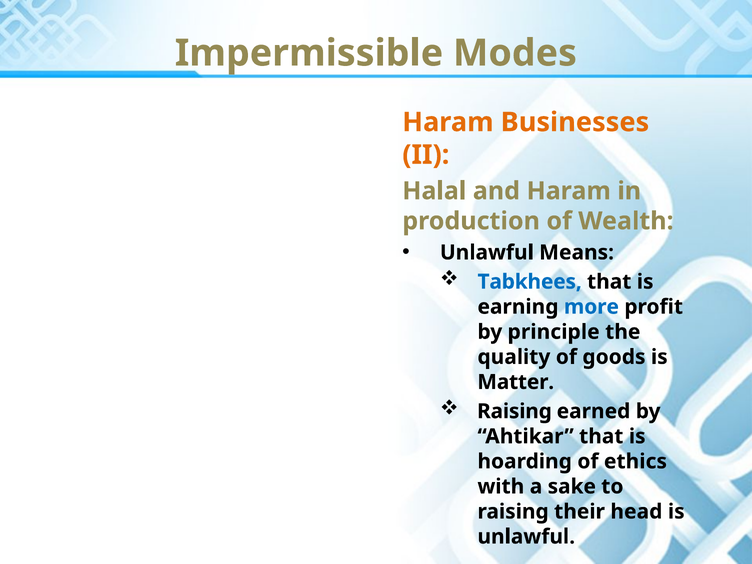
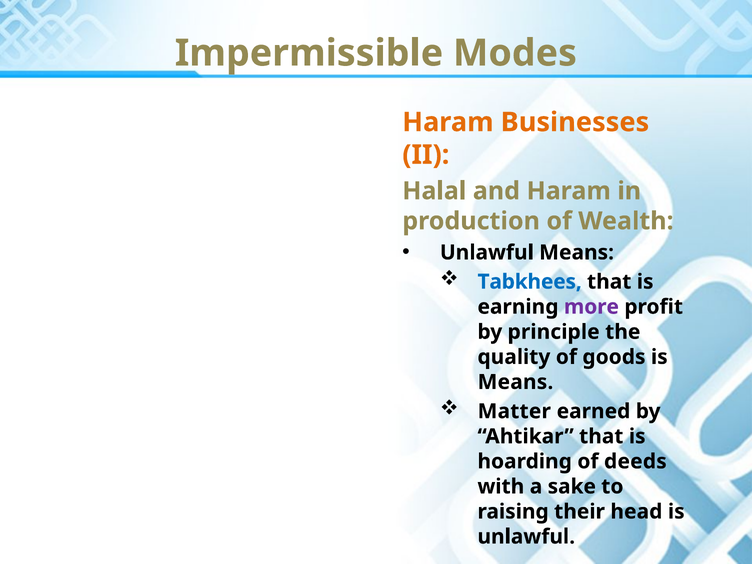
more colour: blue -> purple
Matter at (516, 382): Matter -> Means
Raising at (514, 411): Raising -> Matter
ethics: ethics -> deeds
